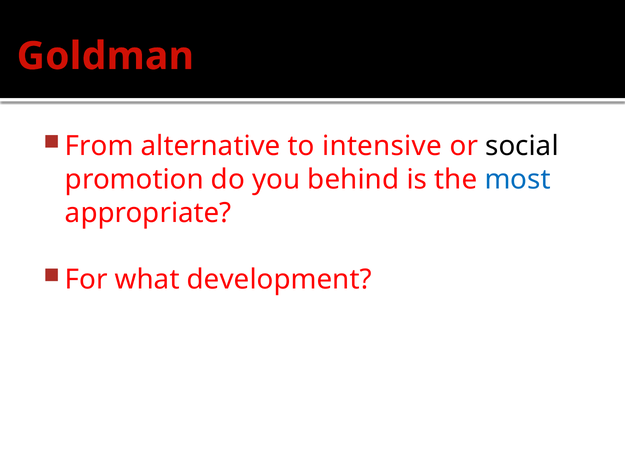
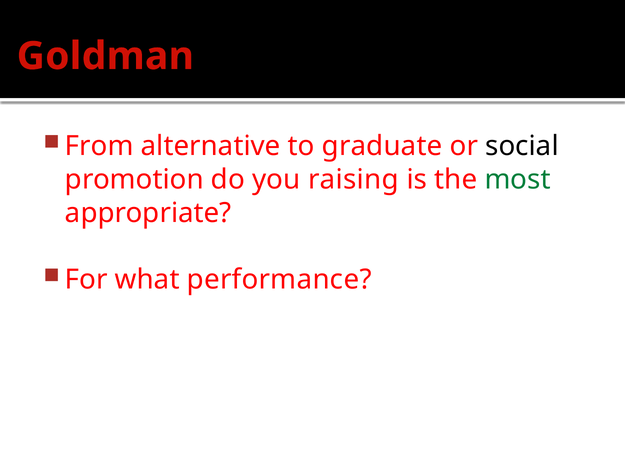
intensive: intensive -> graduate
behind: behind -> raising
most colour: blue -> green
development: development -> performance
